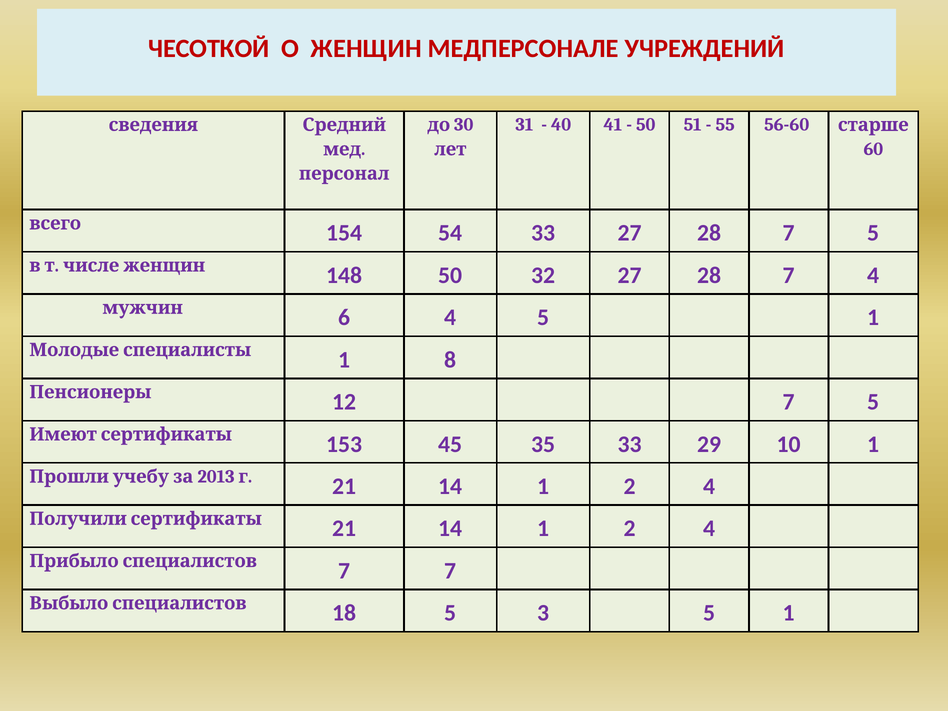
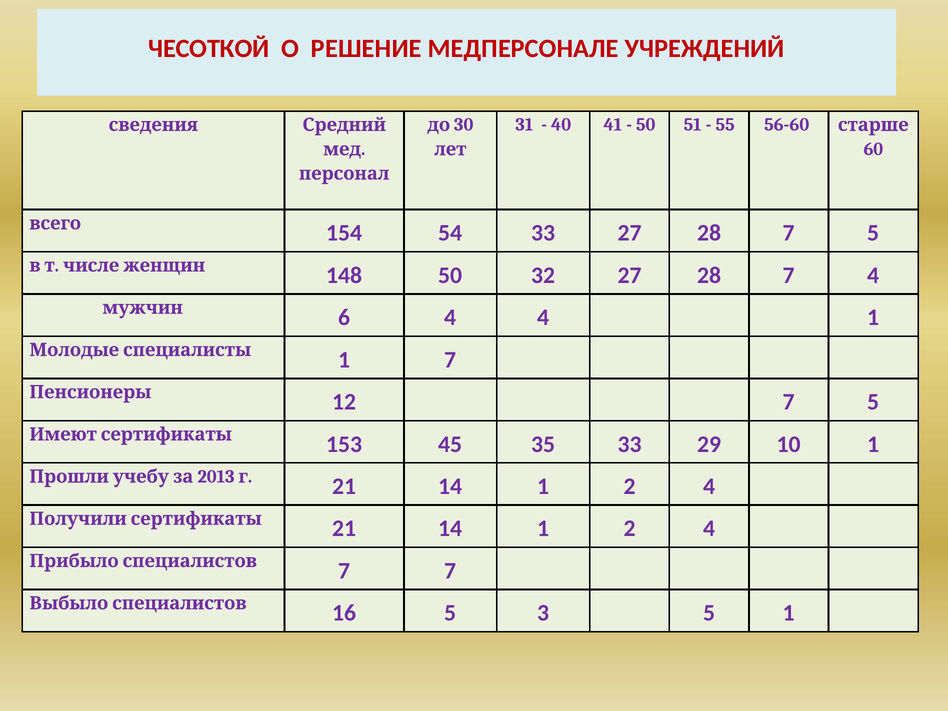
ЖЕНЩИН: ЖЕНЩИН -> РЕШЕНИЕ
4 5: 5 -> 4
1 8: 8 -> 7
18: 18 -> 16
